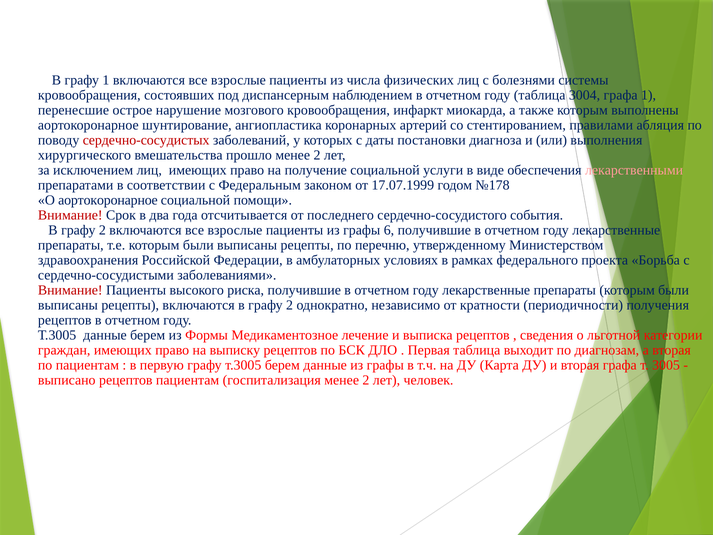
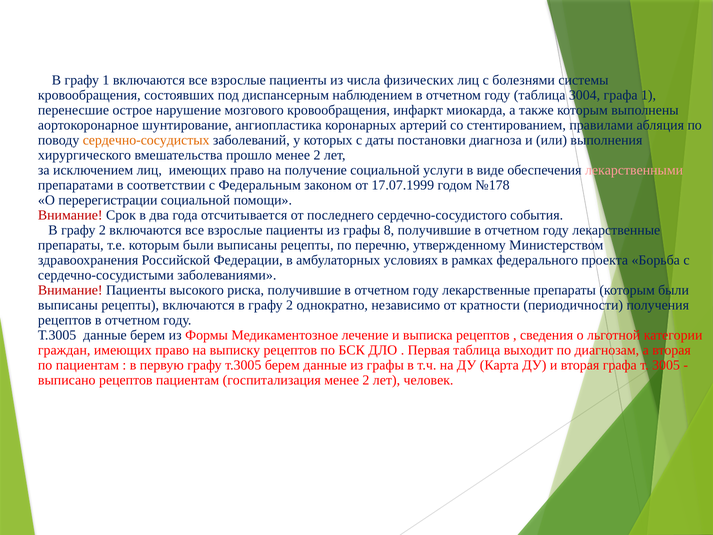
сердечно-сосудистых colour: red -> orange
О аортокоронарное: аортокоронарное -> перерегистрации
6: 6 -> 8
